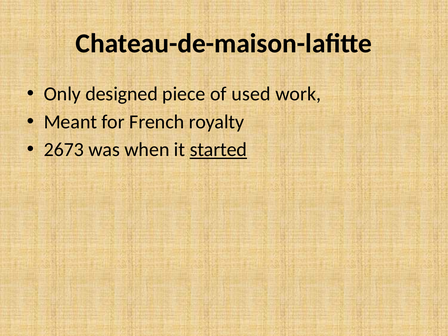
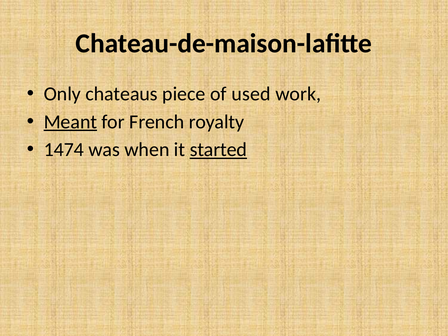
designed: designed -> chateaus
Meant underline: none -> present
2673: 2673 -> 1474
